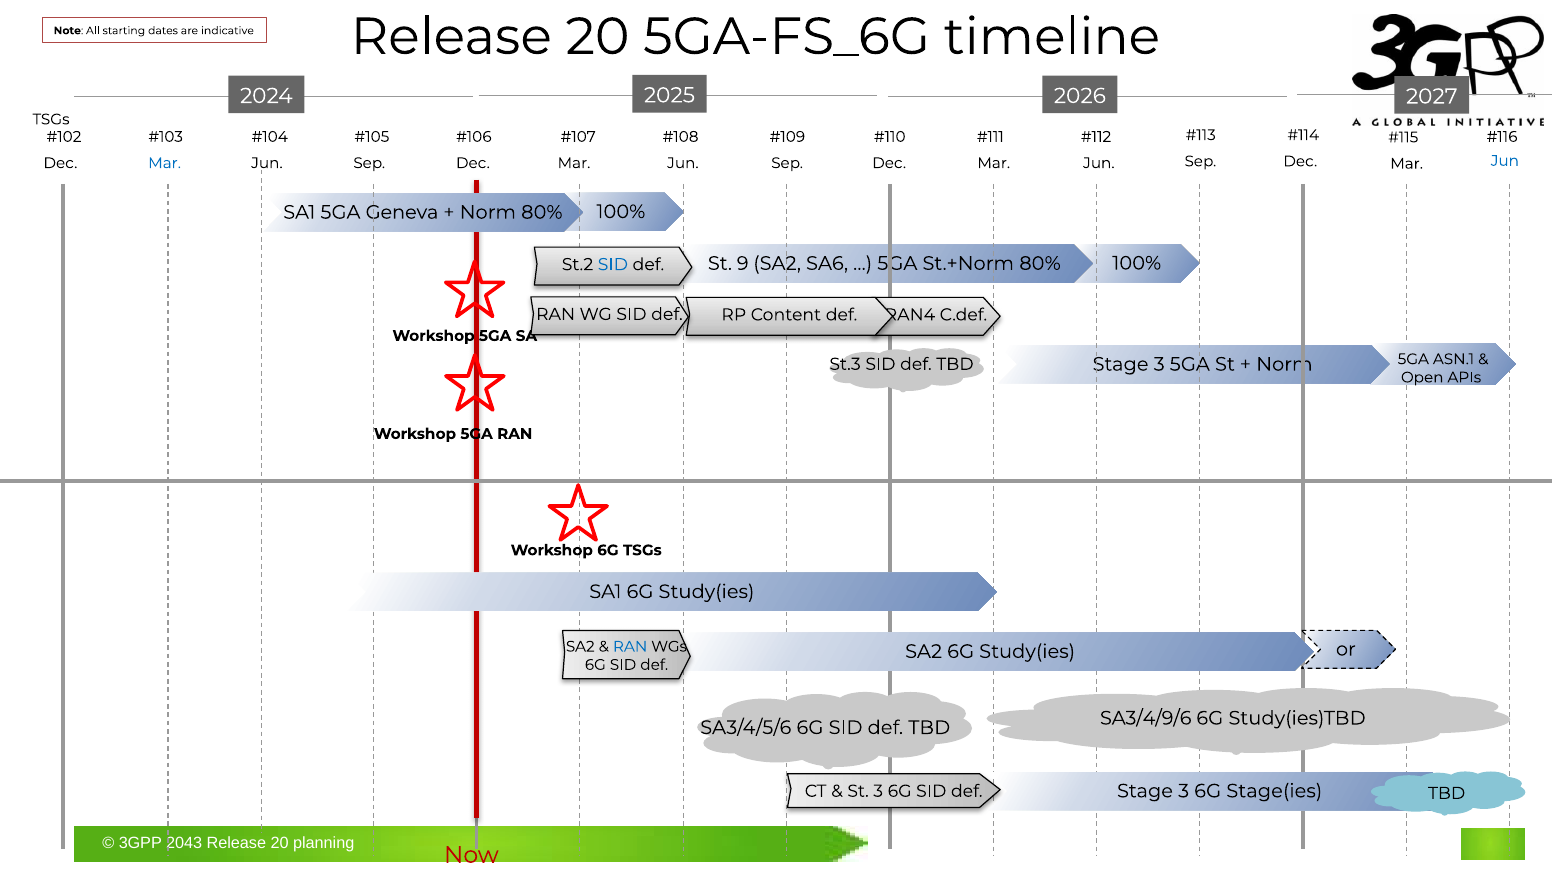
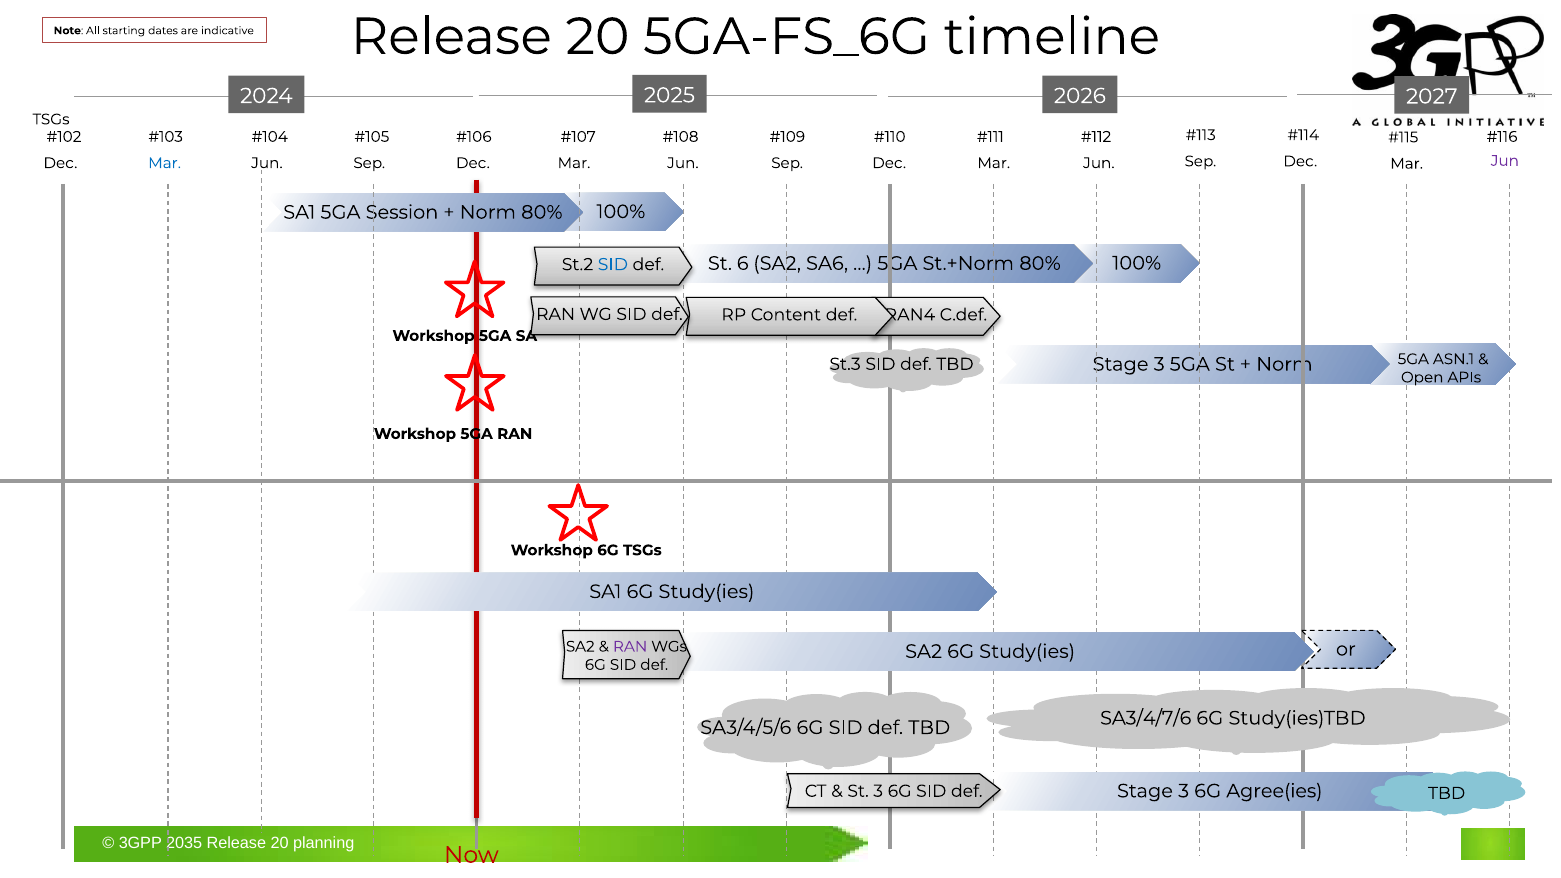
Jun at (1505, 161) colour: blue -> purple
Geneva: Geneva -> Session
9: 9 -> 6
RAN at (630, 647) colour: blue -> purple
SA3/4/9/6: SA3/4/9/6 -> SA3/4/7/6
Stage(ies: Stage(ies -> Agree(ies
2043: 2043 -> 2035
